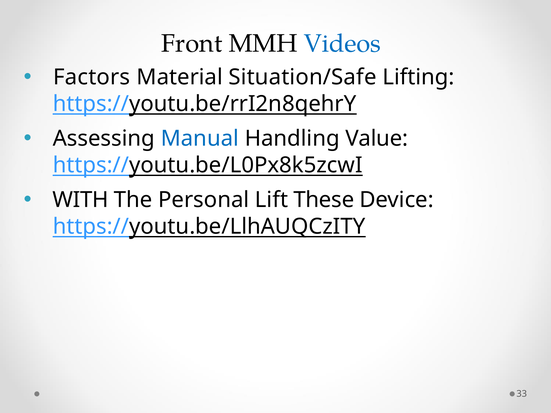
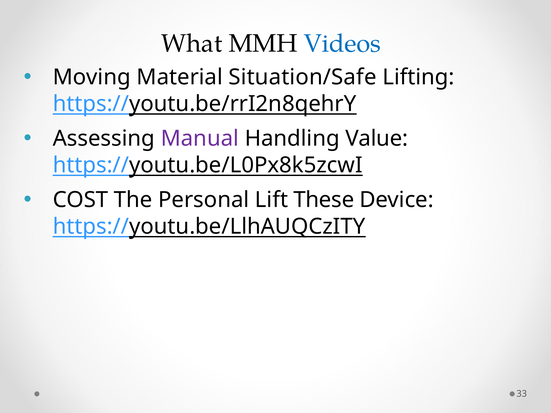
Front: Front -> What
Factors: Factors -> Moving
Manual colour: blue -> purple
WITH: WITH -> COST
